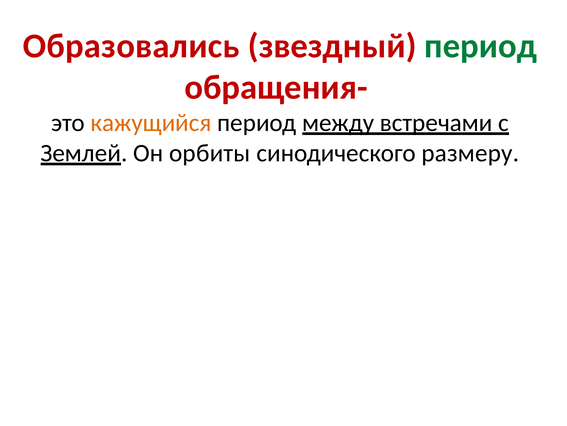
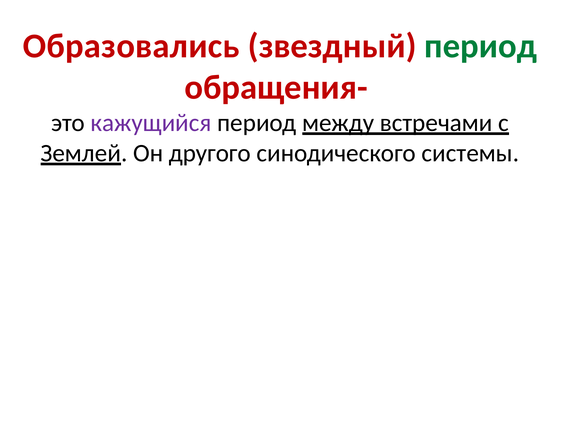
кажущийся colour: orange -> purple
орбиты: орбиты -> другого
размеру: размеру -> системы
